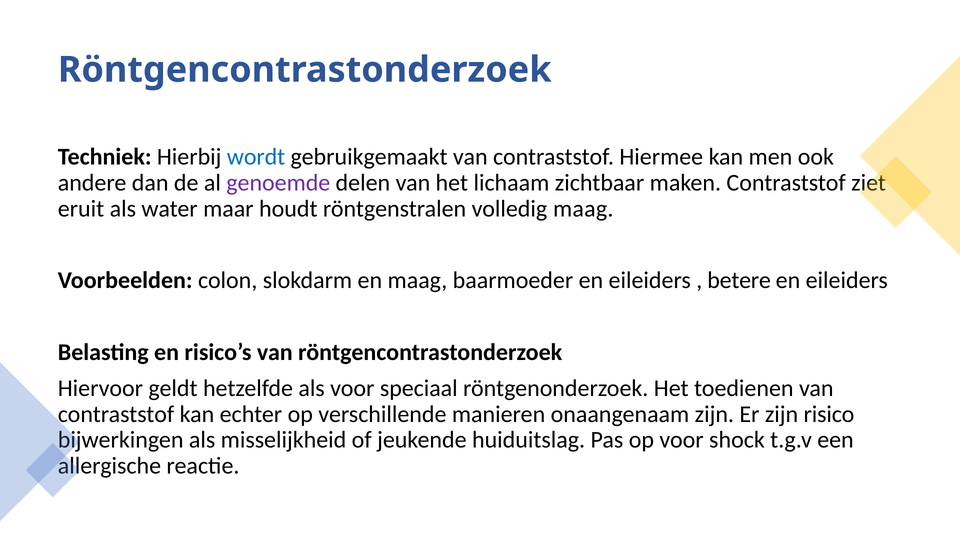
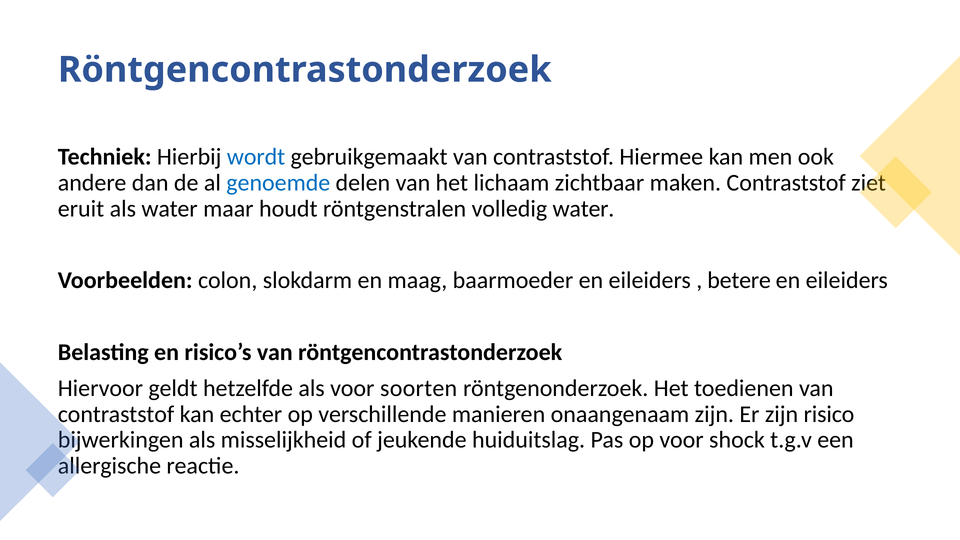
genoemde colour: purple -> blue
volledig maag: maag -> water
speciaal: speciaal -> soorten
